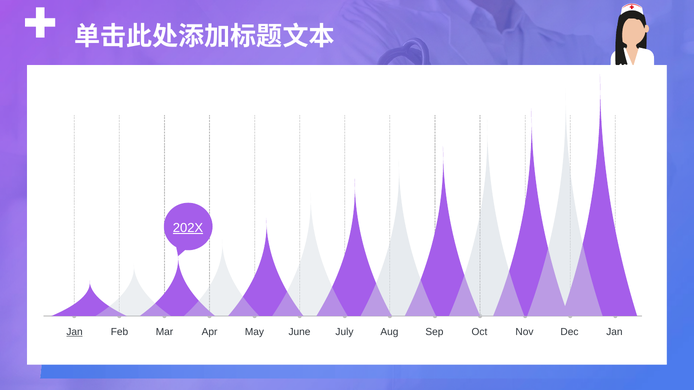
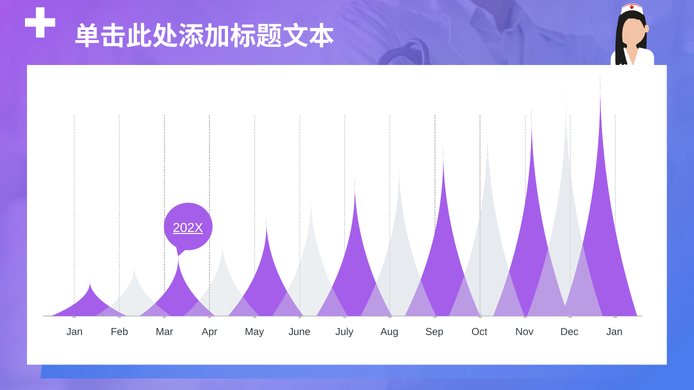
Jan at (75, 332) underline: present -> none
